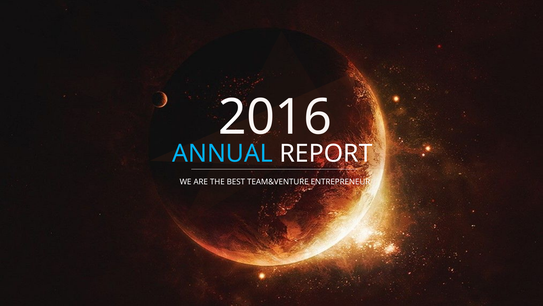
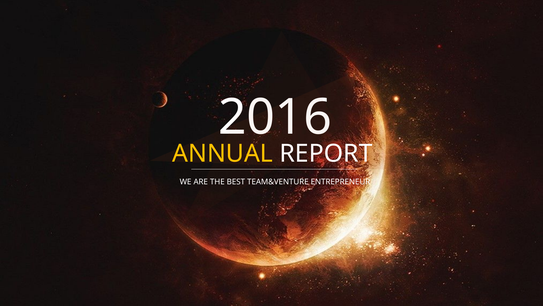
ANNUAL colour: light blue -> yellow
